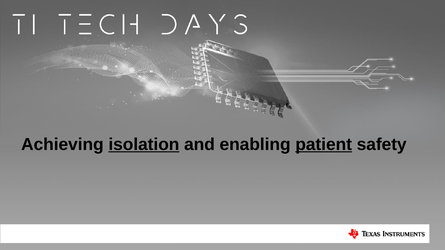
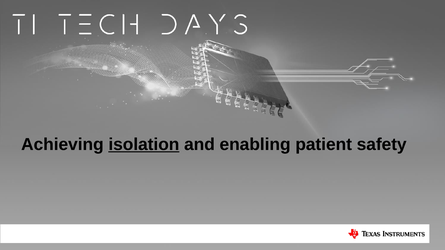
patient underline: present -> none
